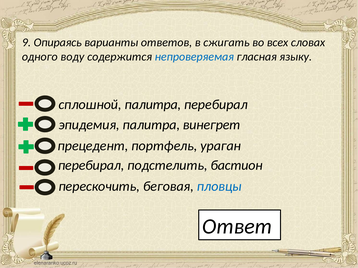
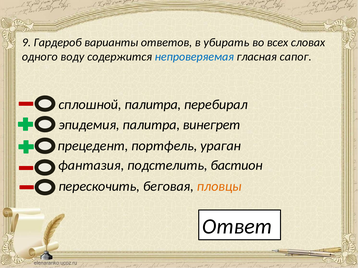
Опираясь: Опираясь -> Гардероб
сжигать: сжигать -> убирать
языку: языку -> сапог
перебирал at (91, 166): перебирал -> фантазия
пловцы colour: blue -> orange
